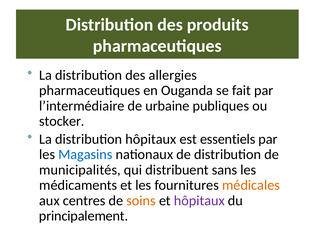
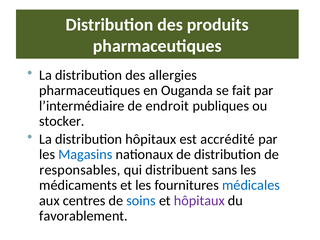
urbaine: urbaine -> endroit
essentiels: essentiels -> accrédité
municipalités: municipalités -> responsables
médicales colour: orange -> blue
soins colour: orange -> blue
principalement: principalement -> favorablement
